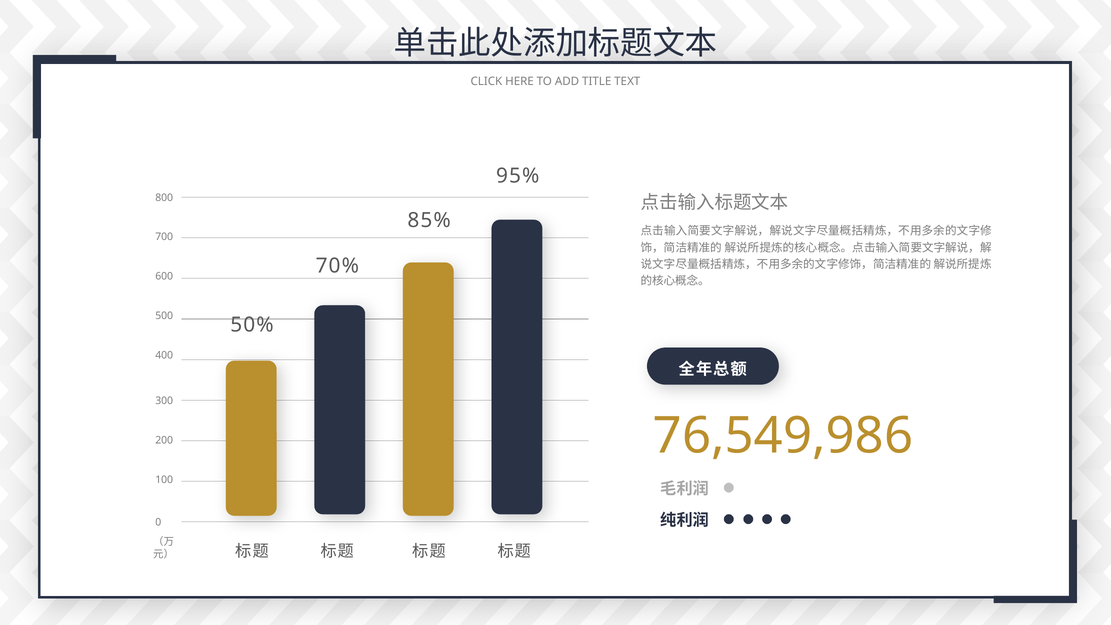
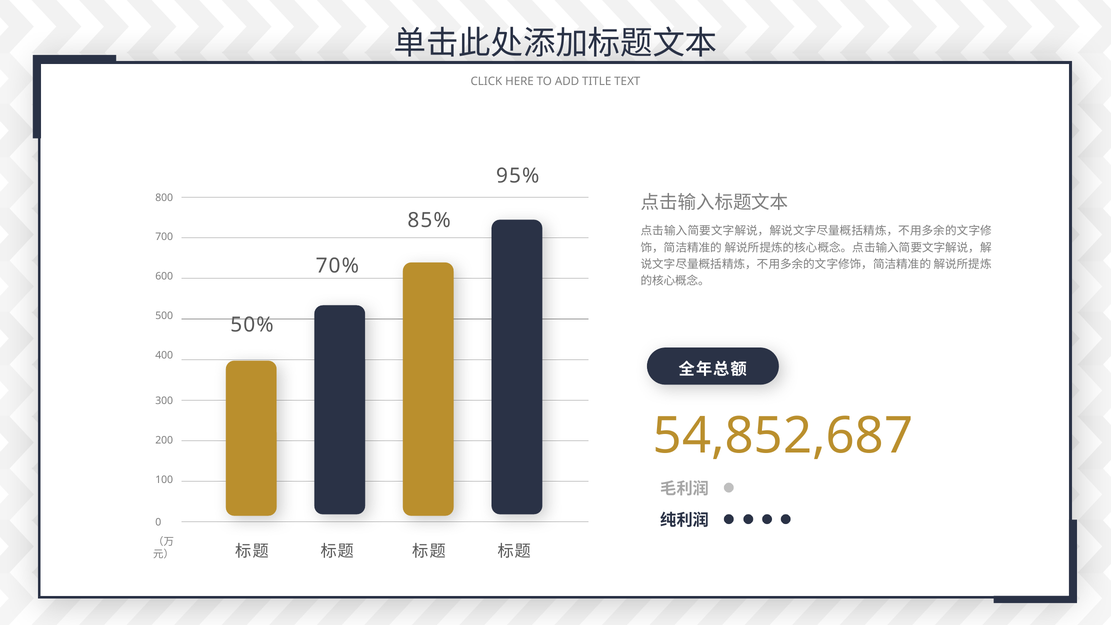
76,549,986: 76,549,986 -> 54,852,687
